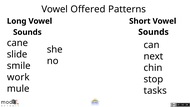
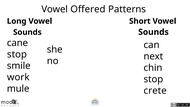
slide at (17, 54): slide -> stop
tasks: tasks -> crete
